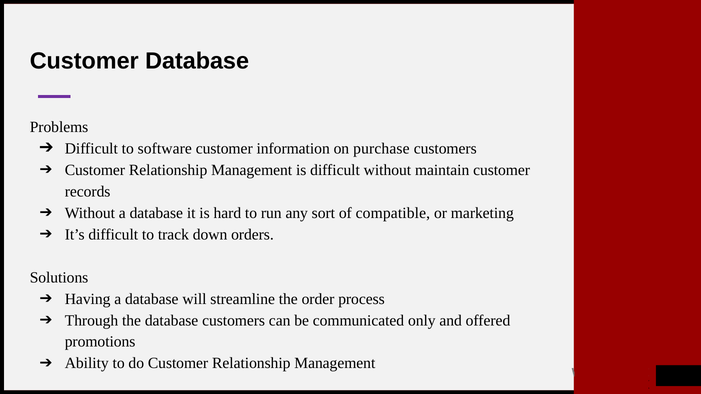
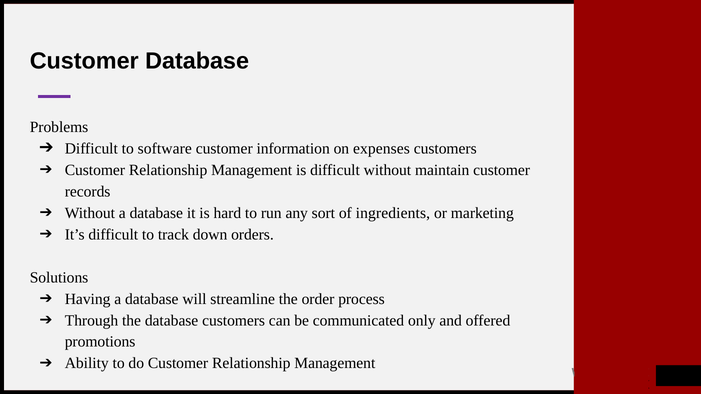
purchase: purchase -> expenses
compatible: compatible -> ingredients
